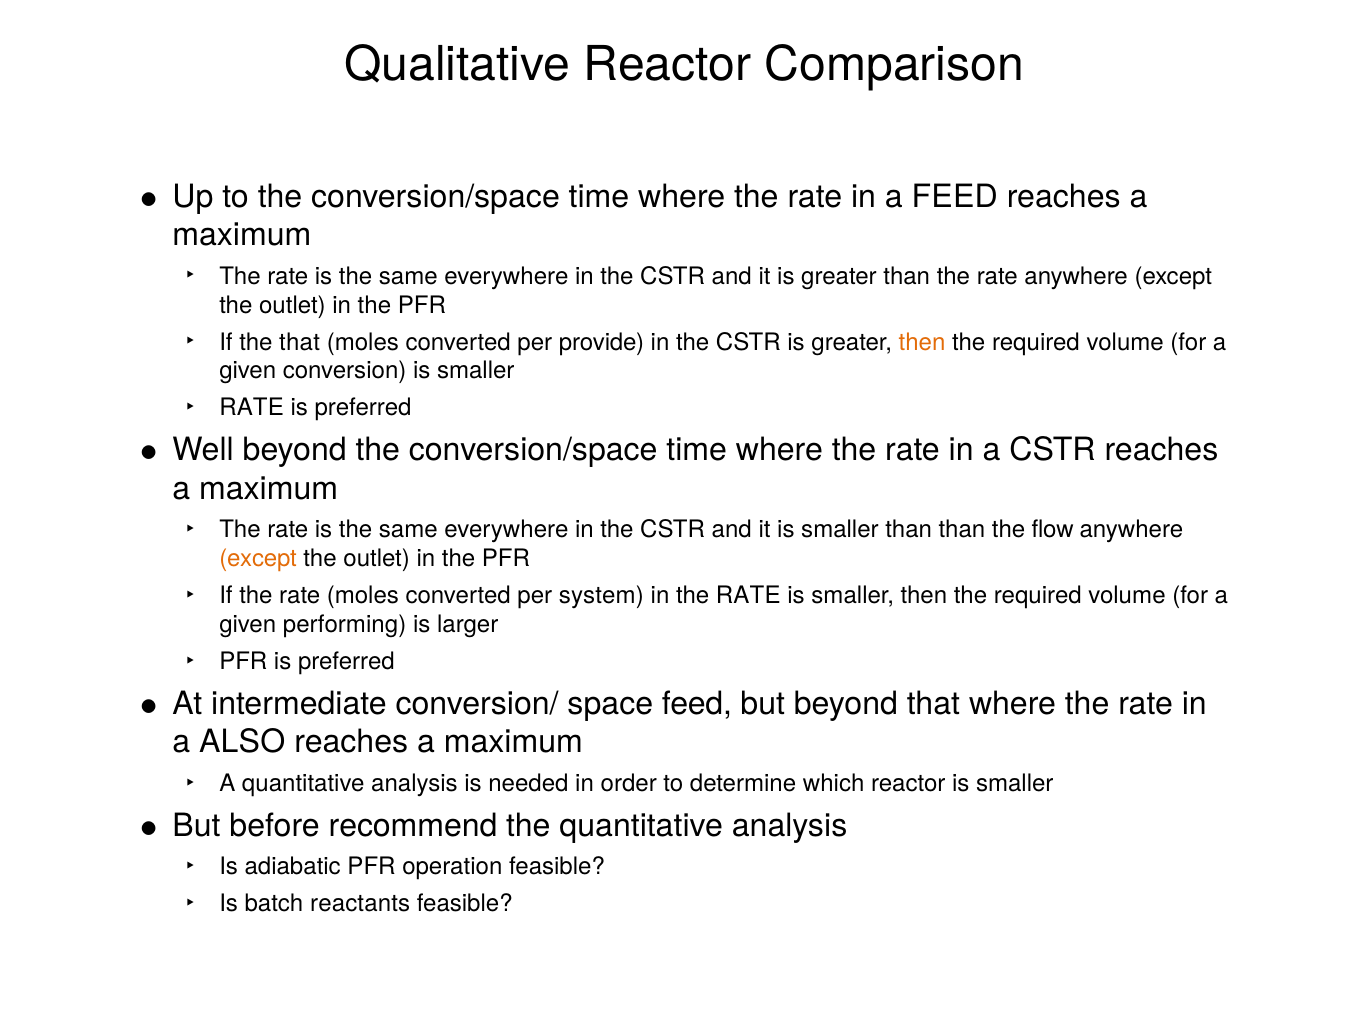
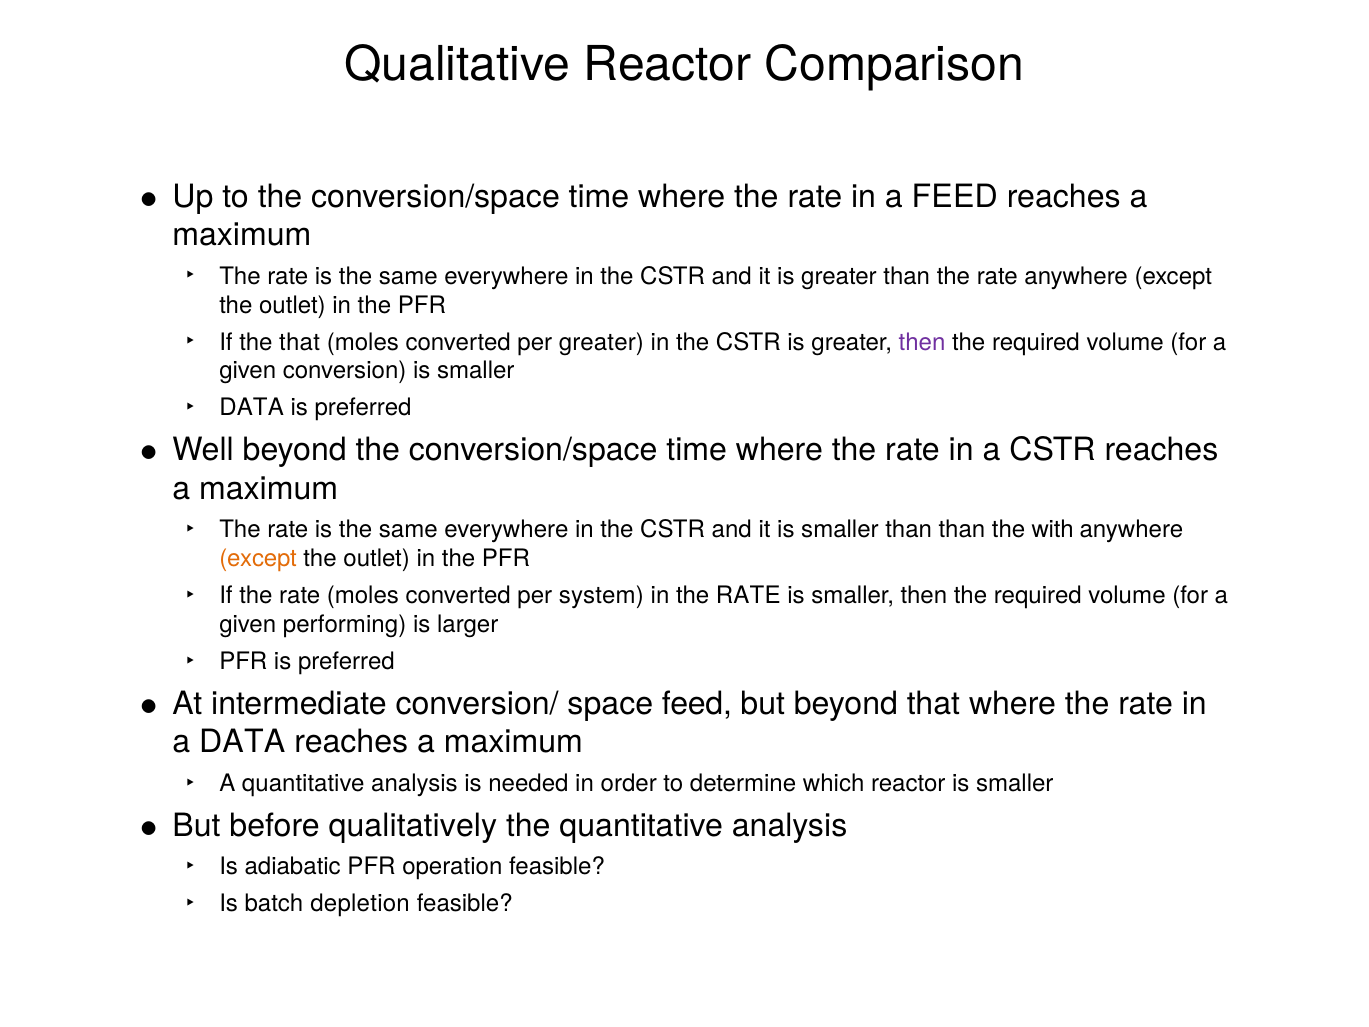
per provide: provide -> greater
then at (922, 342) colour: orange -> purple
RATE at (252, 408): RATE -> DATA
flow: flow -> with
a ALSO: ALSO -> DATA
recommend: recommend -> qualitatively
reactants: reactants -> depletion
